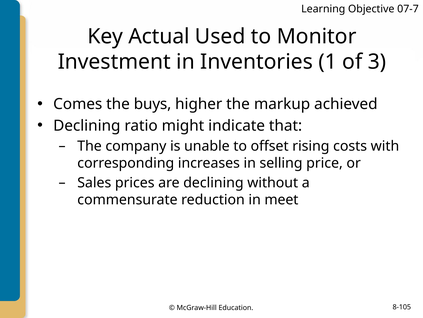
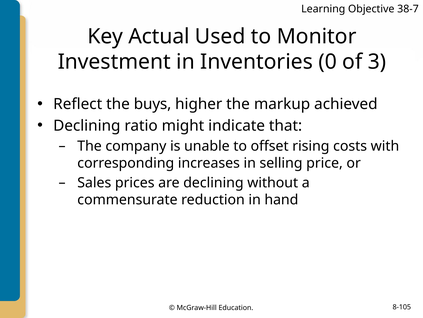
07-7: 07-7 -> 38-7
1: 1 -> 0
Comes: Comes -> Reflect
meet: meet -> hand
